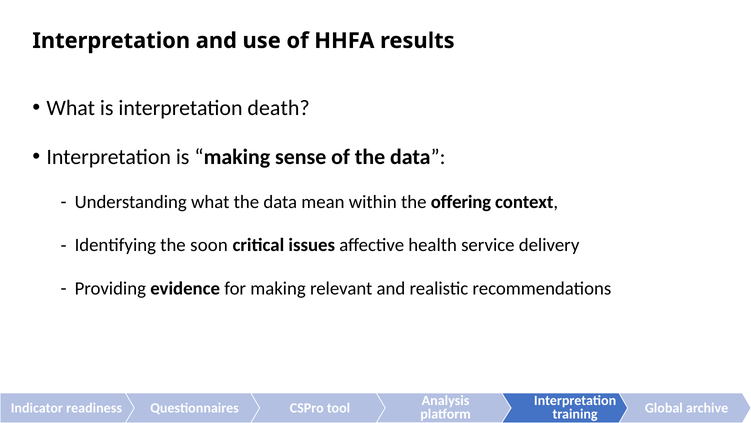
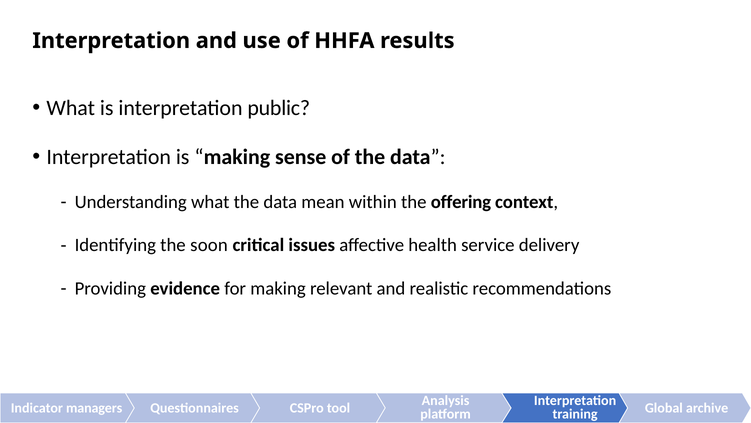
death: death -> public
readiness: readiness -> managers
